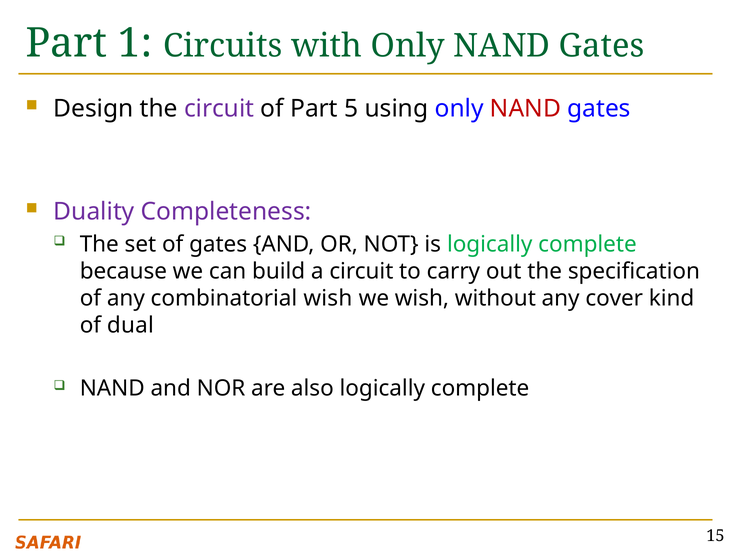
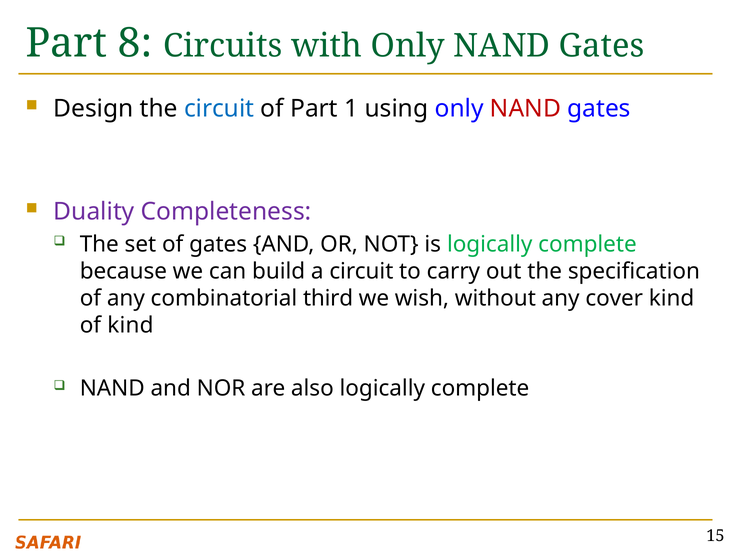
1: 1 -> 8
circuit at (219, 108) colour: purple -> blue
5: 5 -> 1
combinatorial wish: wish -> third
of dual: dual -> kind
